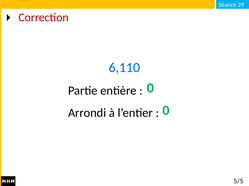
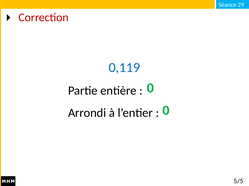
6,110: 6,110 -> 0,119
